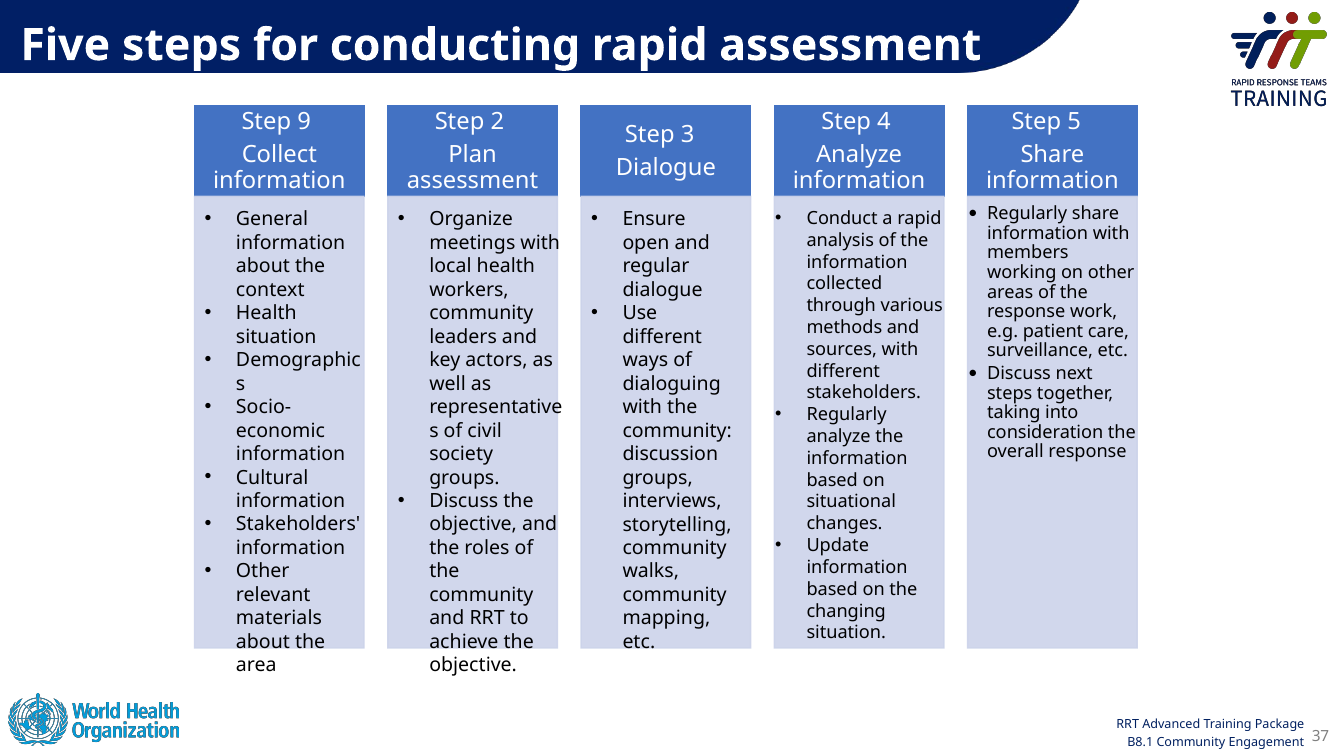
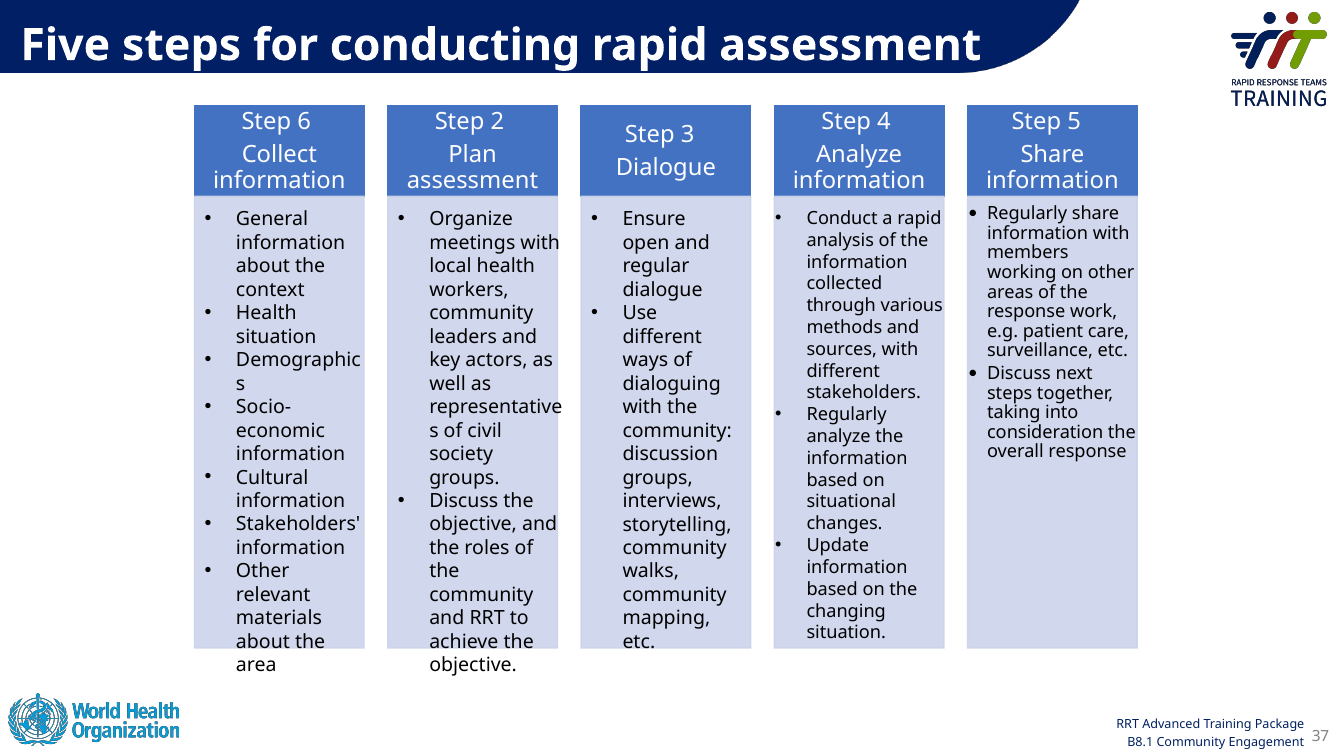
9: 9 -> 6
